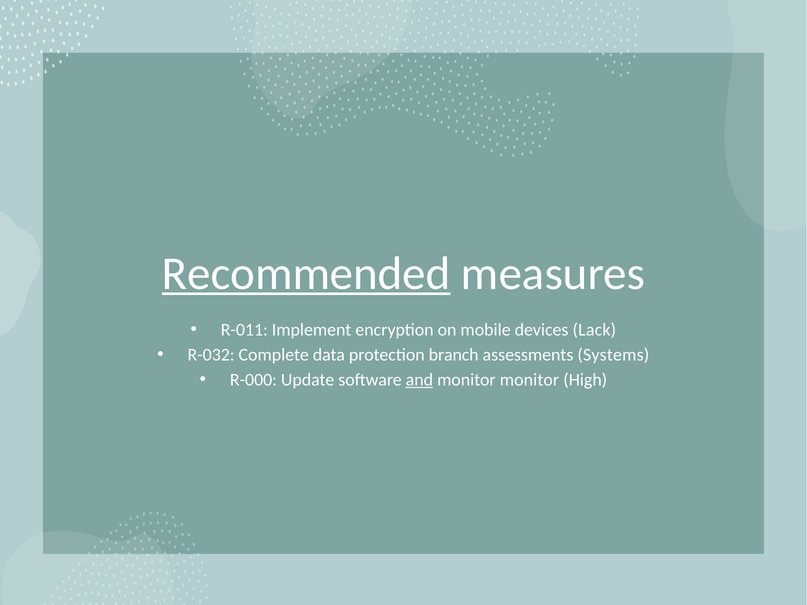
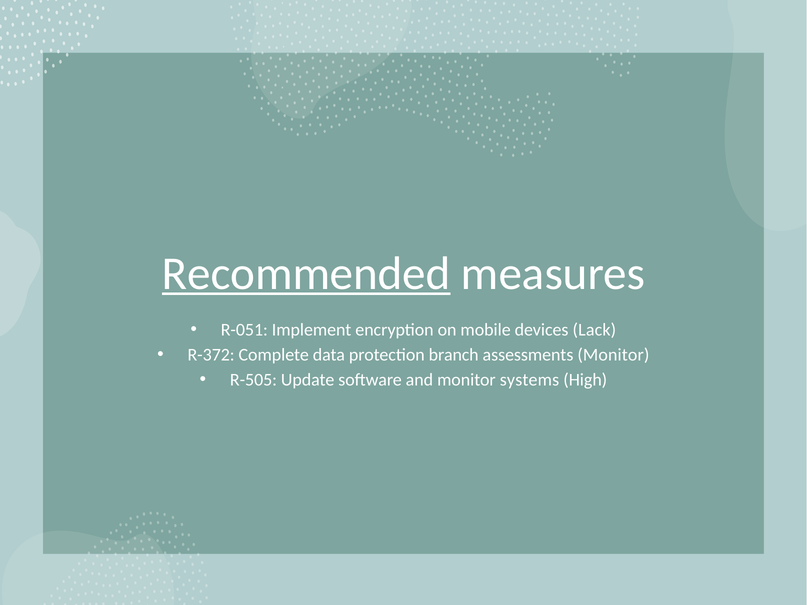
R-011: R-011 -> R-051
R-032: R-032 -> R-372
assessments Systems: Systems -> Monitor
R-000: R-000 -> R-505
and underline: present -> none
monitor monitor: monitor -> systems
